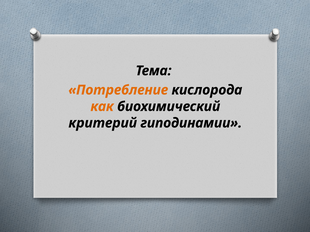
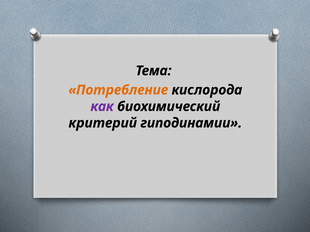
как colour: orange -> purple
